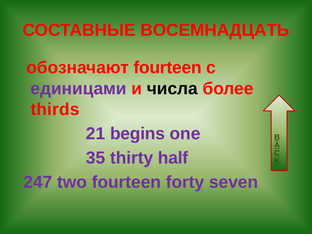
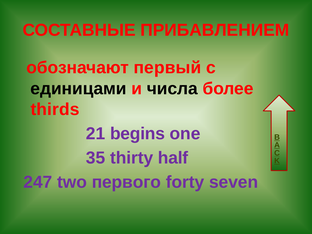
ВОСЕМНАДЦАТЬ: ВОСЕМНАДЦАТЬ -> ПРИБАВЛЕНИЕМ
обозначают fourteen: fourteen -> первый
единицами colour: purple -> black
two fourteen: fourteen -> первого
